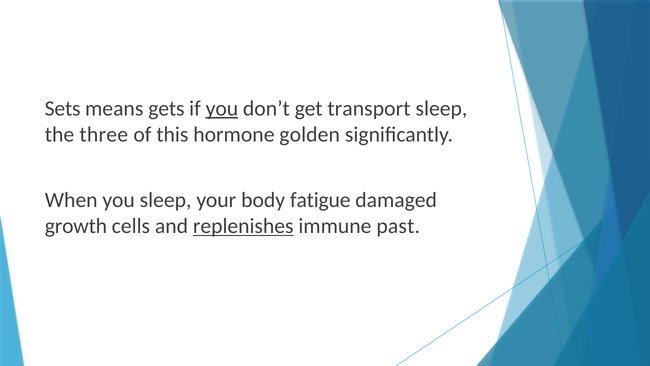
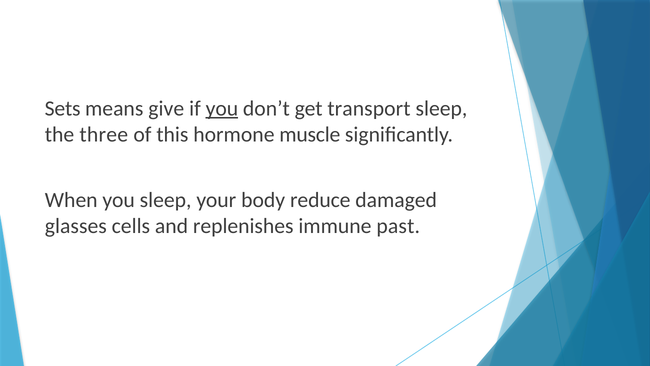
gets: gets -> give
golden: golden -> muscle
fatigue: fatigue -> reduce
growth: growth -> glasses
replenishes underline: present -> none
